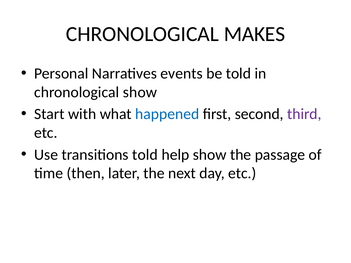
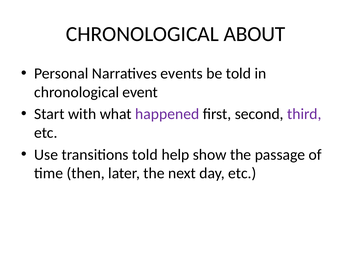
MAKES: MAKES -> ABOUT
chronological show: show -> event
happened colour: blue -> purple
